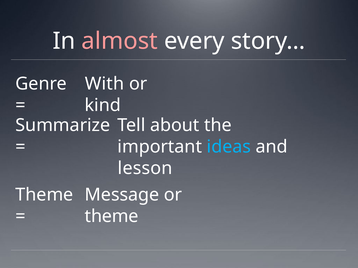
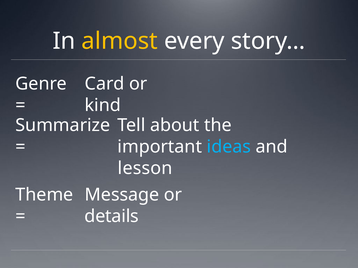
almost colour: pink -> yellow
With: With -> Card
theme at (112, 217): theme -> details
